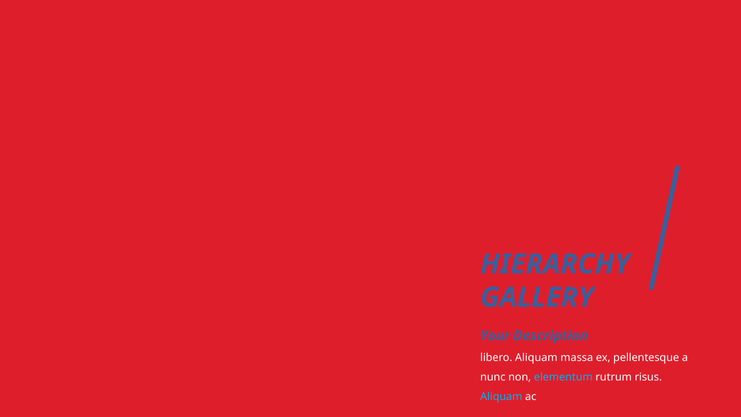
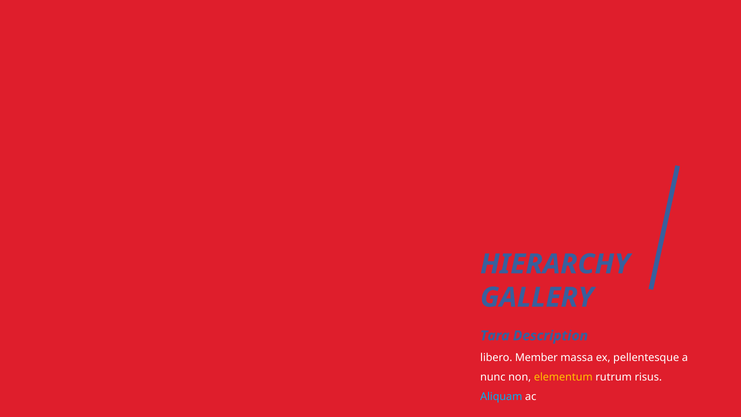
Your: Your -> Tara
libero Aliquam: Aliquam -> Member
elementum colour: light blue -> yellow
